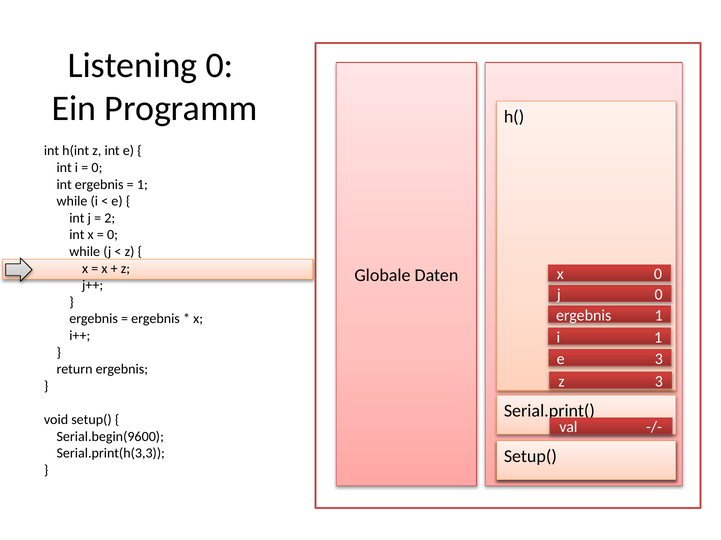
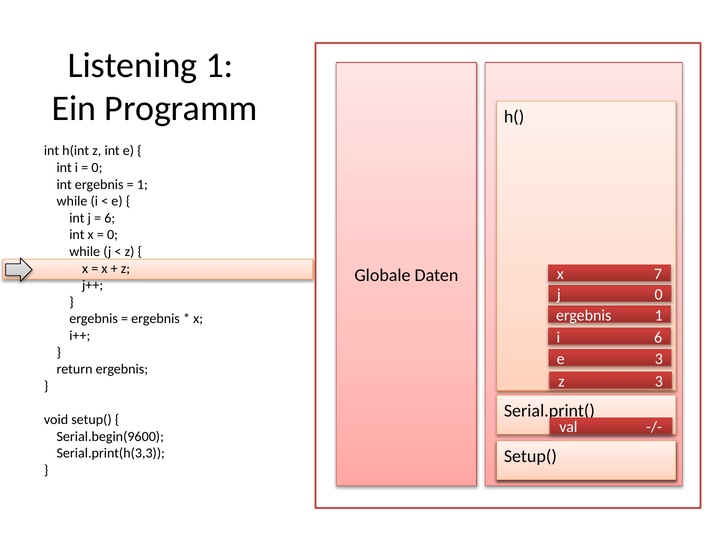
Listening 0: 0 -> 1
2 at (110, 218): 2 -> 6
0 at (658, 275): 0 -> 7
i 1: 1 -> 6
